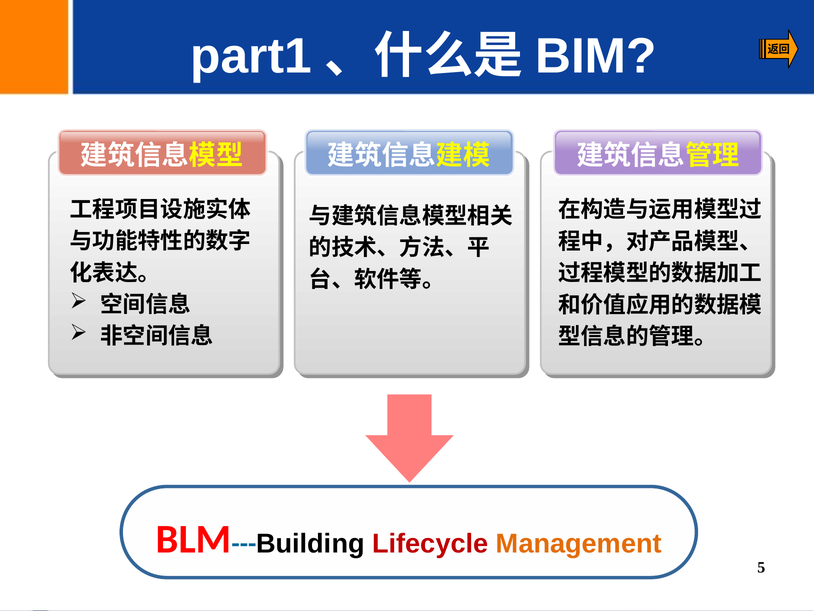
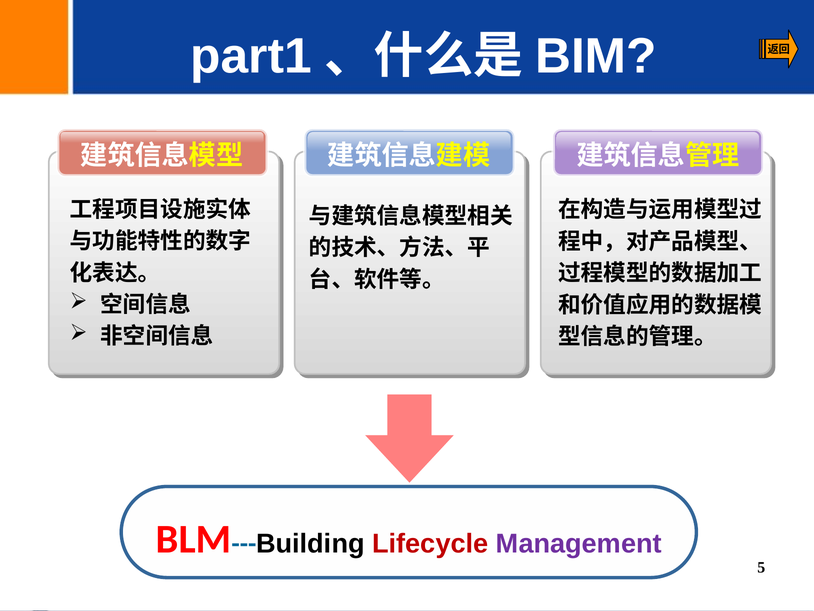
Management colour: orange -> purple
